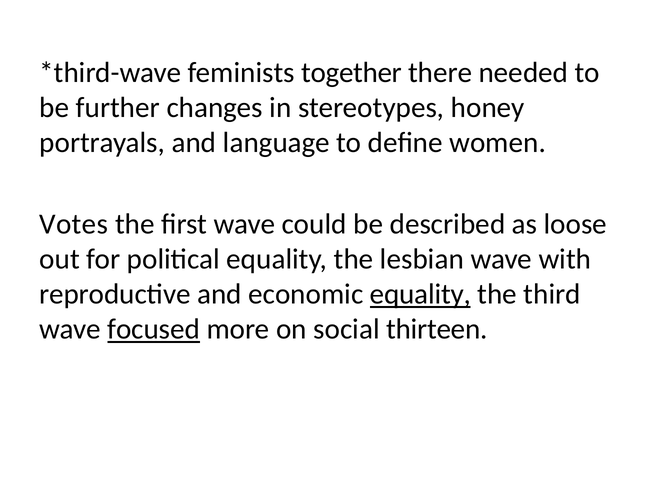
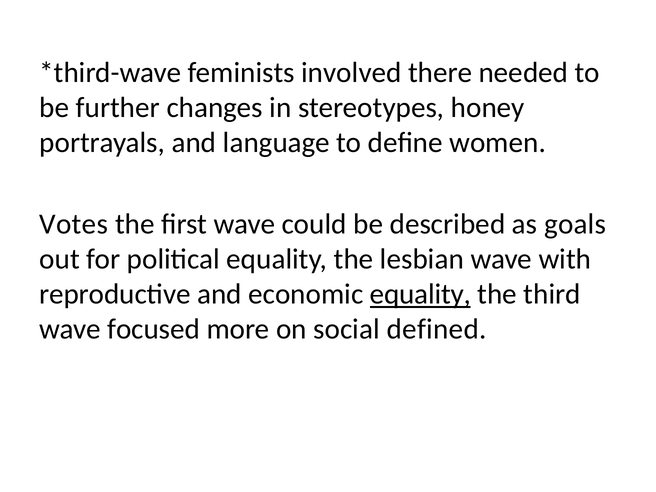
together: together -> involved
loose: loose -> goals
focused underline: present -> none
thirteen: thirteen -> defined
